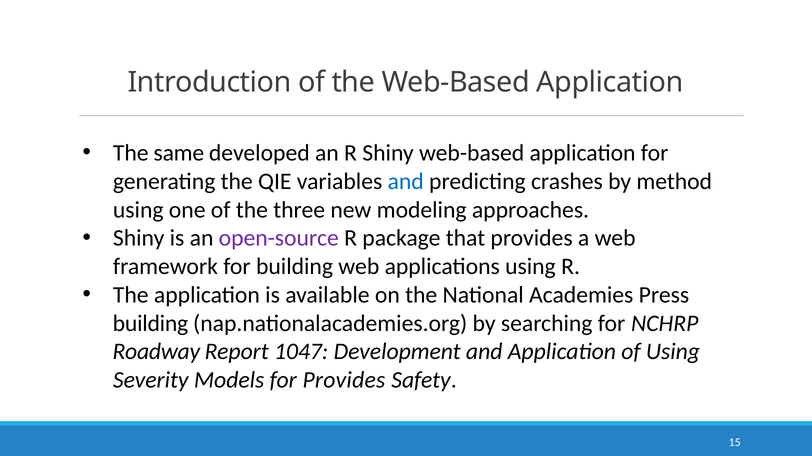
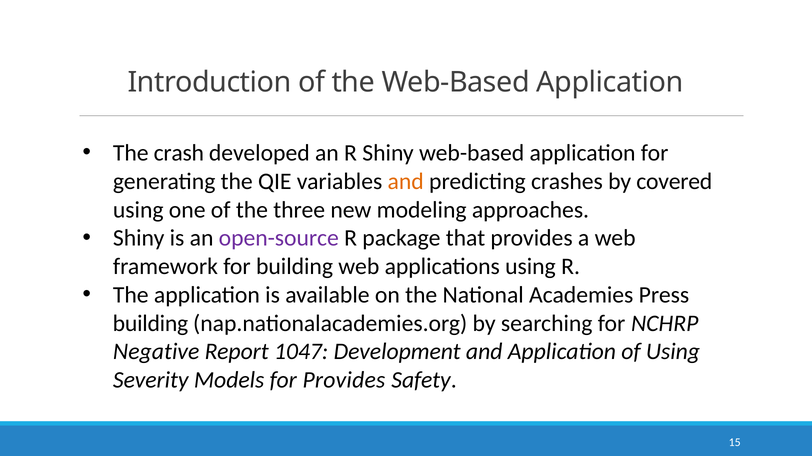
same: same -> crash
and at (406, 182) colour: blue -> orange
method: method -> covered
Roadway: Roadway -> Negative
